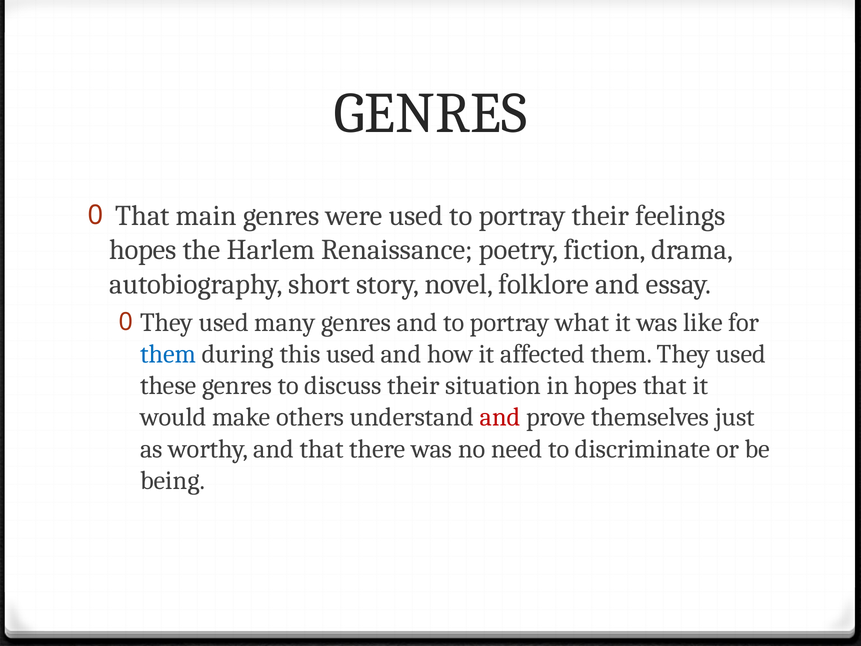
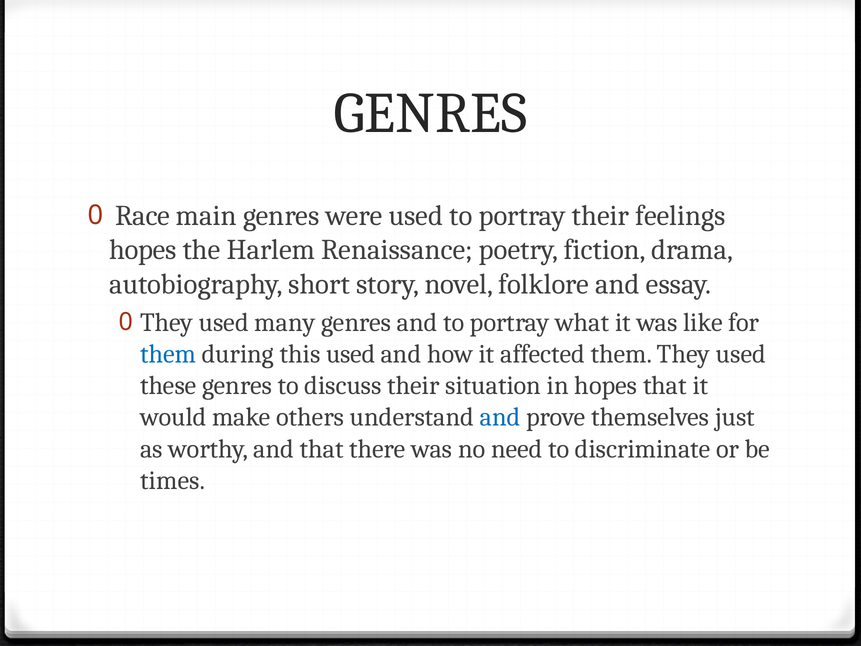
That at (143, 215): That -> Race
and at (500, 417) colour: red -> blue
being: being -> times
